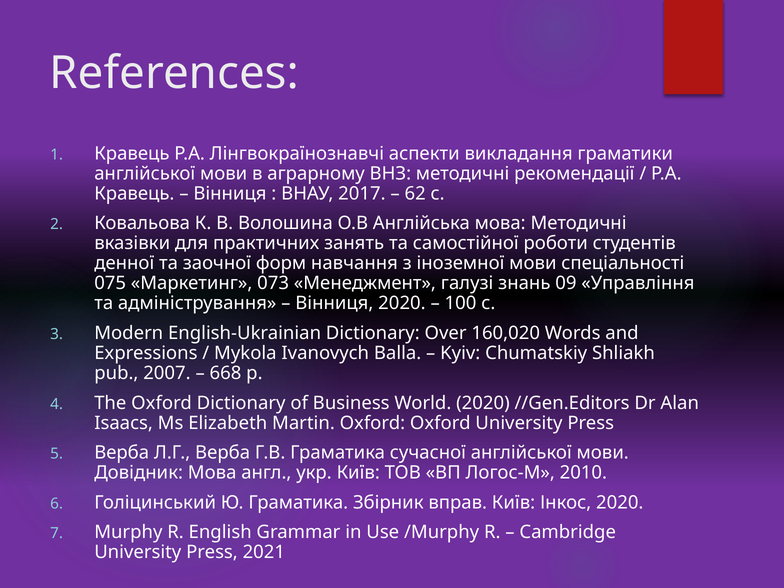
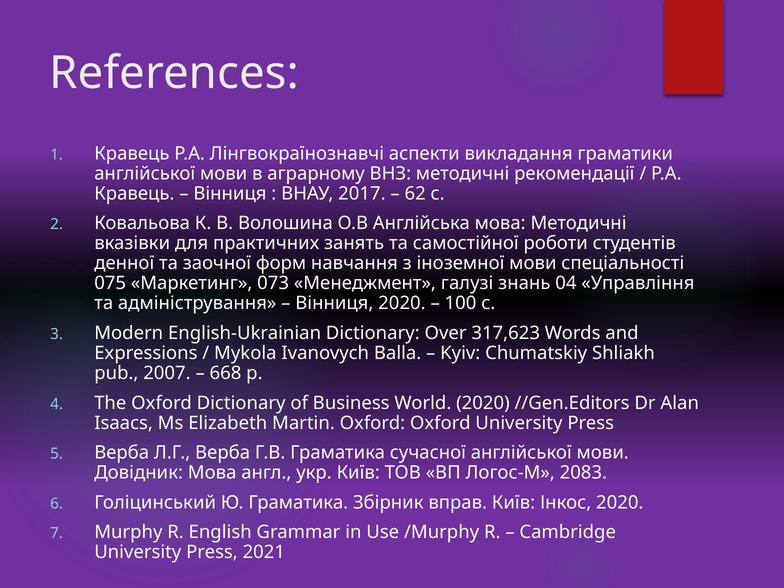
09: 09 -> 04
160,020: 160,020 -> 317,623
2010: 2010 -> 2083
